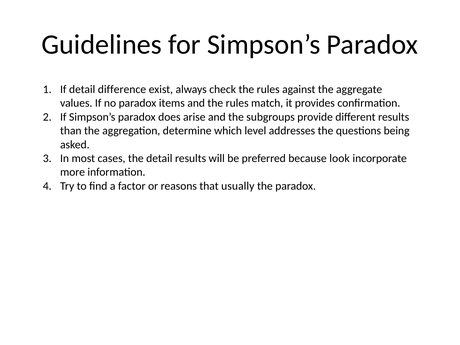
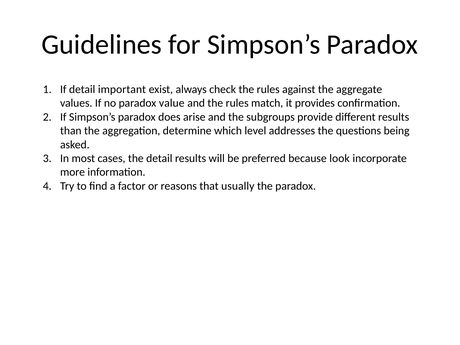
difference: difference -> important
items: items -> value
